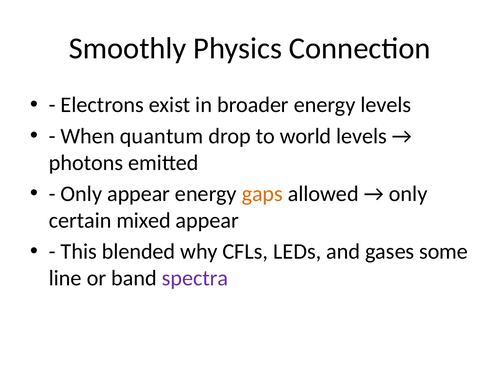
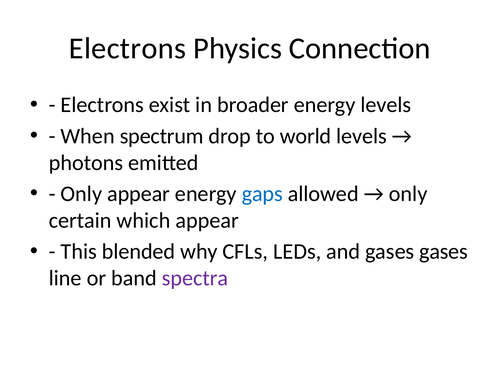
Smoothly at (128, 48): Smoothly -> Electrons
quantum: quantum -> spectrum
gaps colour: orange -> blue
mixed: mixed -> which
gases some: some -> gases
